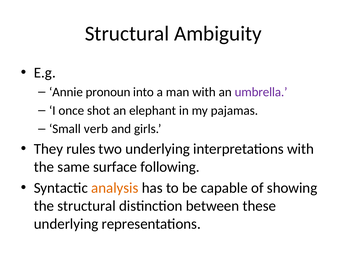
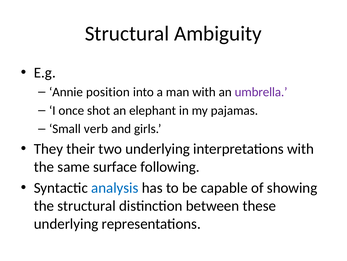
pronoun: pronoun -> position
rules: rules -> their
analysis colour: orange -> blue
